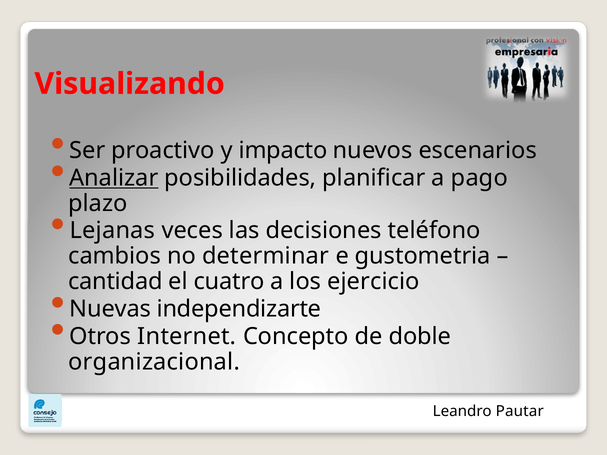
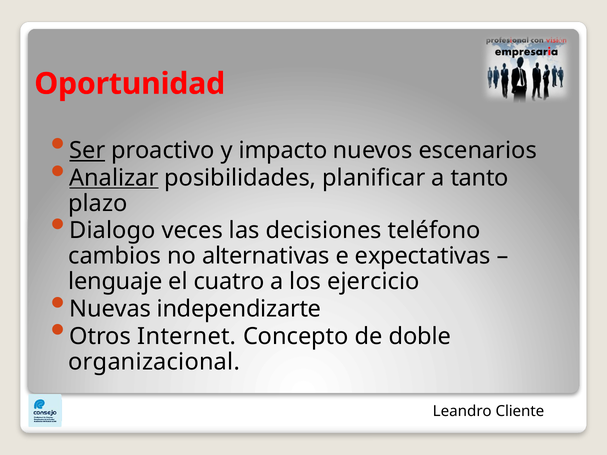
Visualizando: Visualizando -> Oportunidad
Ser underline: none -> present
pago: pago -> tanto
Lejanas: Lejanas -> Dialogo
determinar: determinar -> alternativas
gustometria: gustometria -> expectativas
cantidad: cantidad -> lenguaje
Pautar: Pautar -> Cliente
